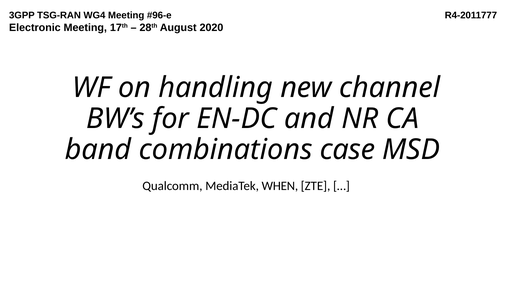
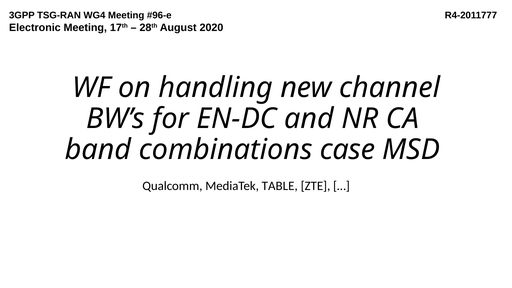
WHEN: WHEN -> TABLE
